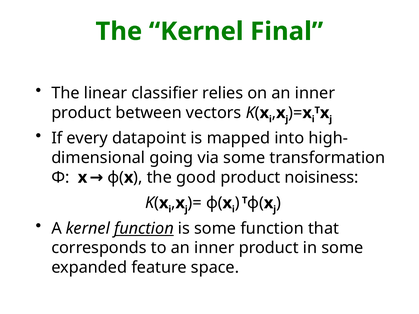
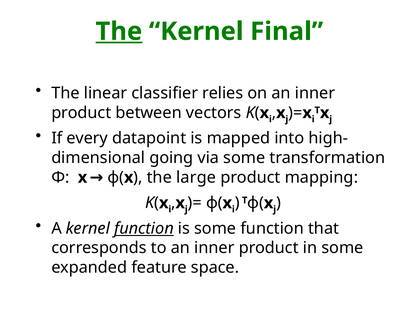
The at (119, 31) underline: none -> present
good: good -> large
noisiness: noisiness -> mapping
